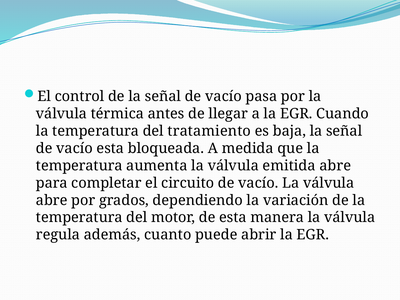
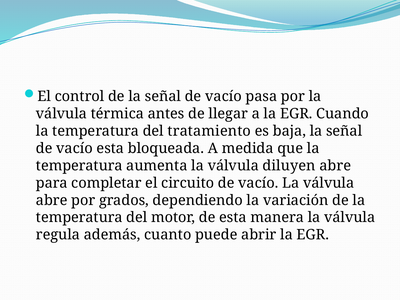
emitida: emitida -> diluyen
